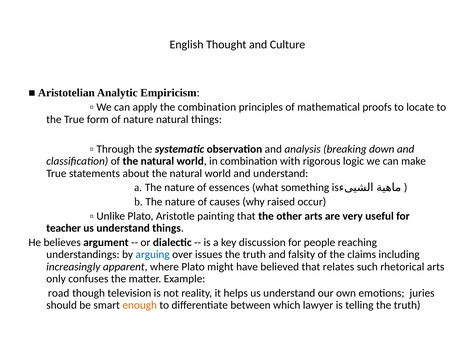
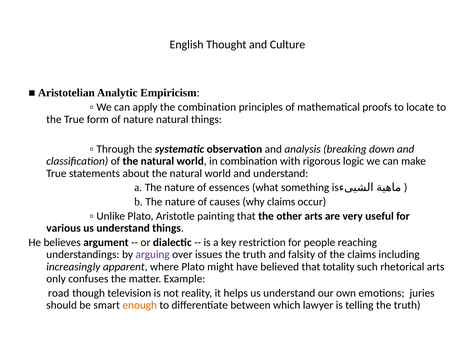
why raised: raised -> claims
teacher: teacher -> various
discussion: discussion -> restriction
arguing colour: blue -> purple
relates: relates -> totality
